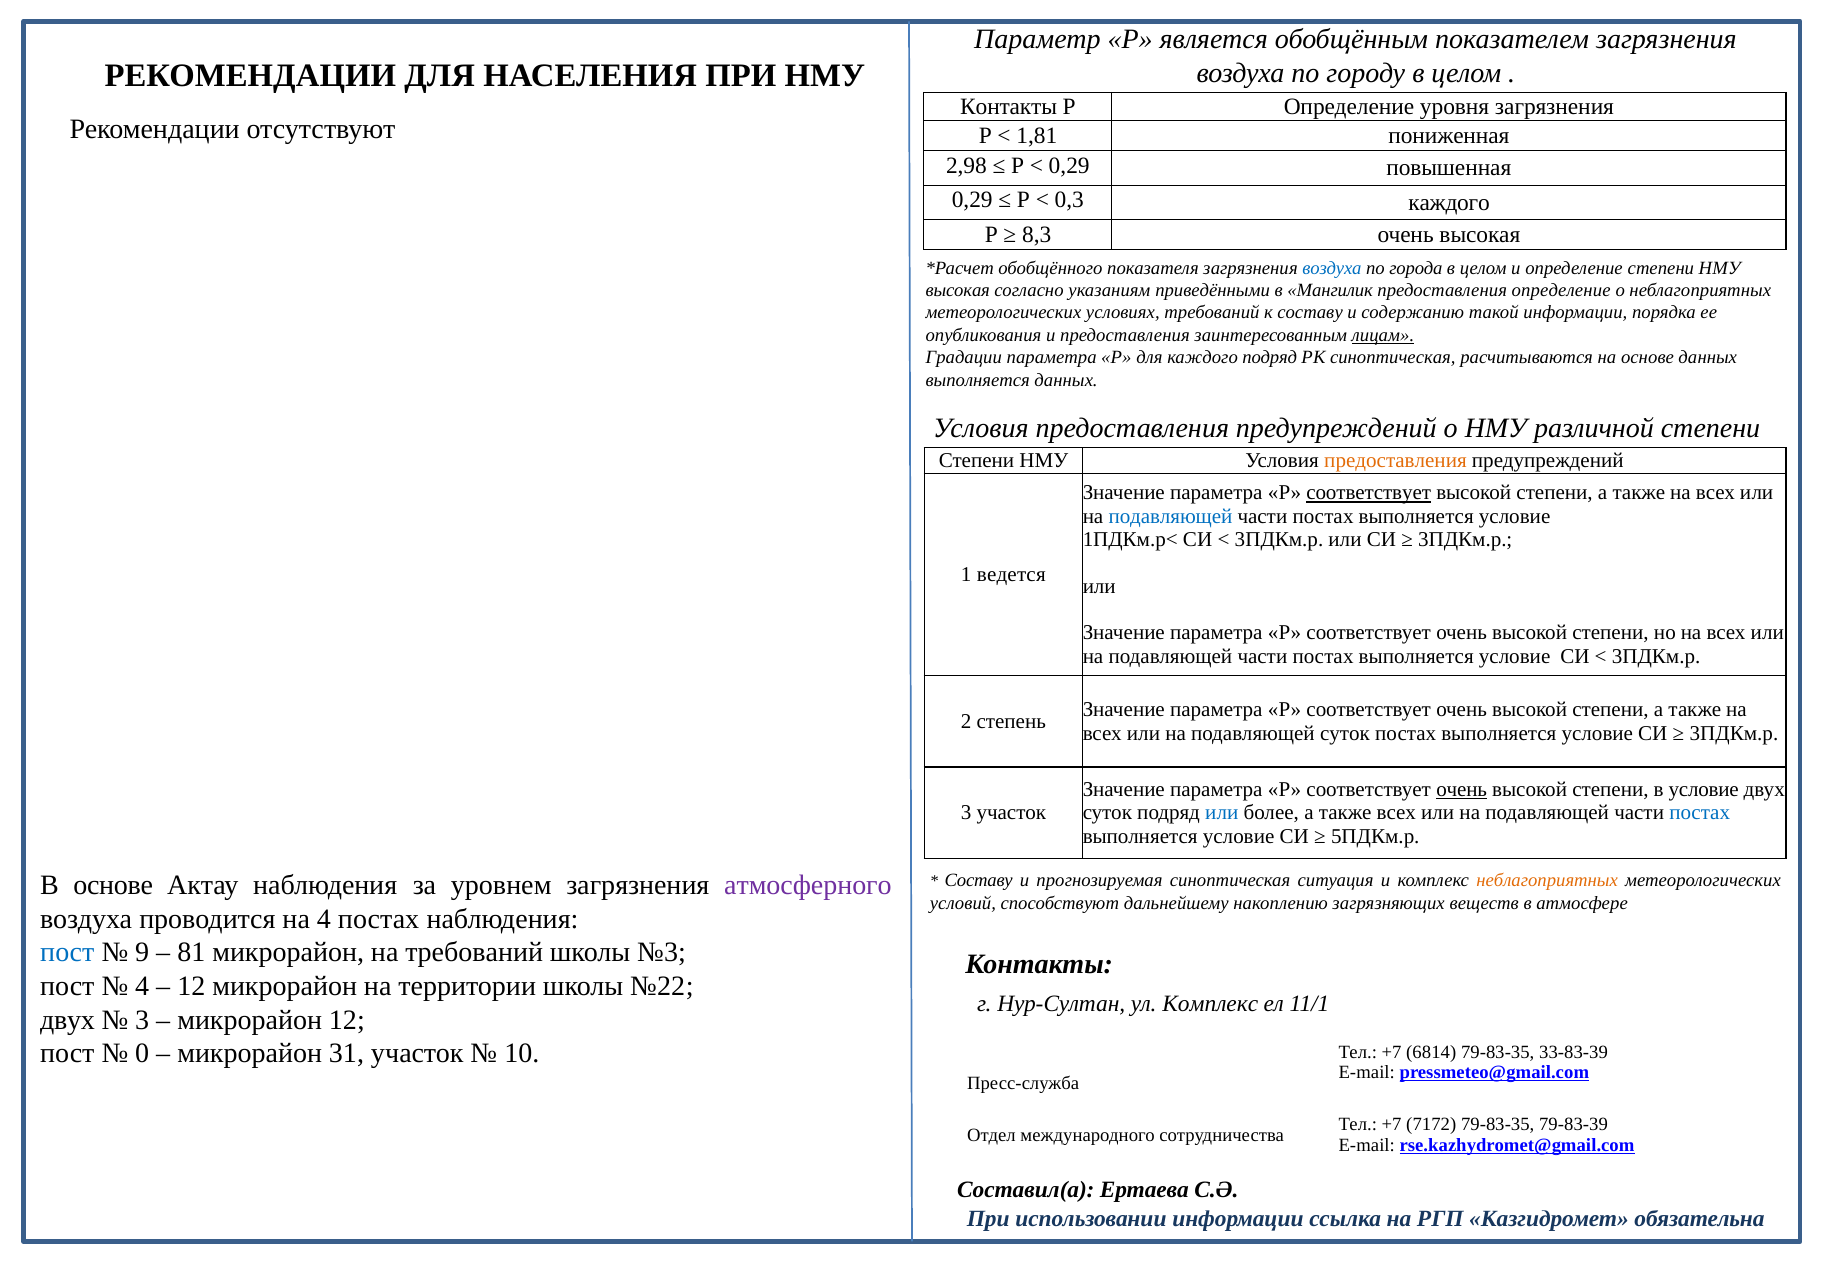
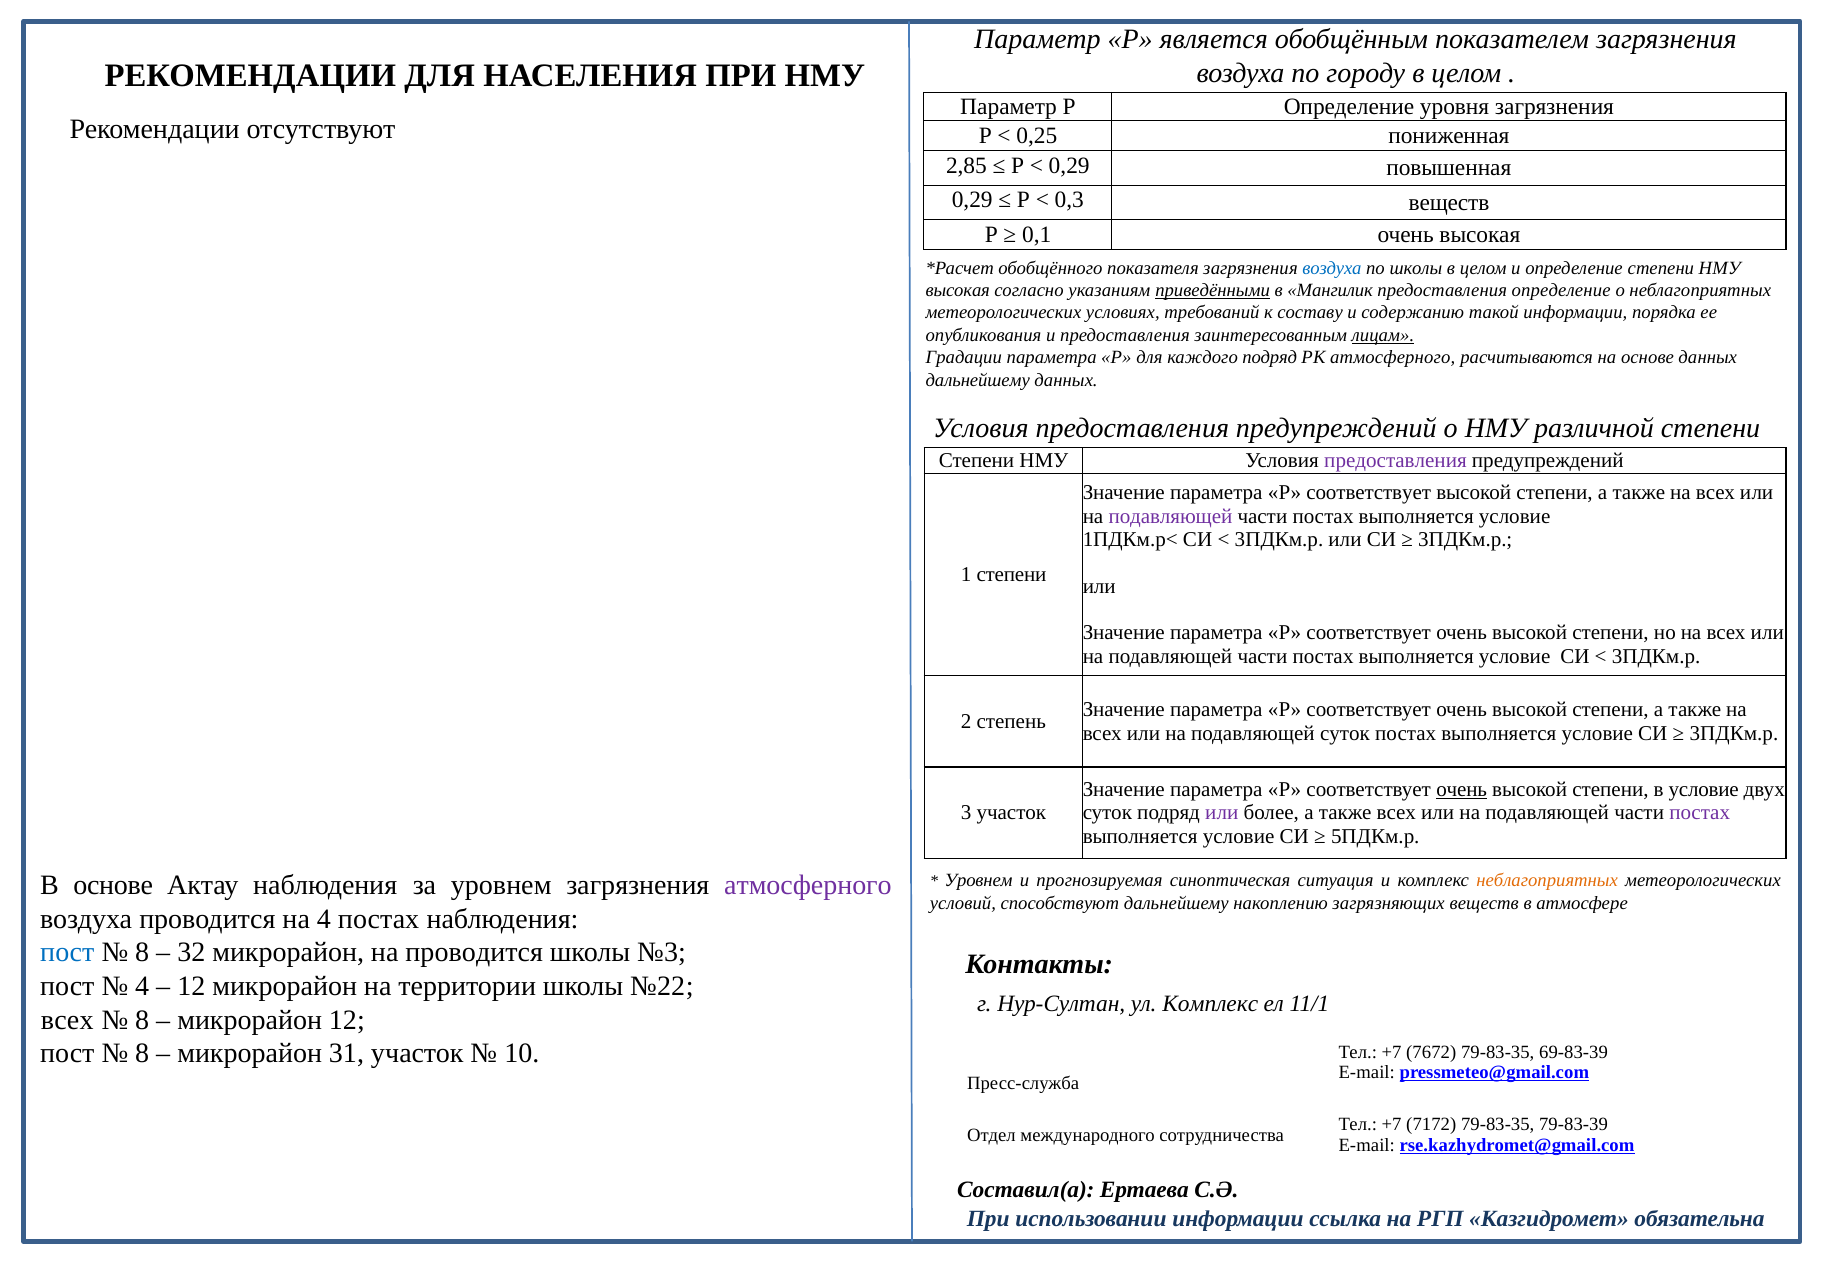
Контакты at (1009, 107): Контакты -> Параметр
1,81: 1,81 -> 0,25
2,98: 2,98 -> 2,85
0,3 каждого: каждого -> веществ
8,3: 8,3 -> 0,1
по города: города -> школы
приведёнными underline: none -> present
РК синоптическая: синоптическая -> атмосферного
выполняется at (978, 380): выполняется -> дальнейшему
предоставления at (1395, 460) colour: orange -> purple
соответствует at (1369, 493) underline: present -> none
подавляющей at (1170, 516) colour: blue -> purple
1 ведется: ведется -> степени
или at (1222, 813) colour: blue -> purple
постах at (1700, 813) colour: blue -> purple
Составу at (979, 880): Составу -> Уровнем
9 at (142, 952): 9 -> 8
81: 81 -> 32
на требований: требований -> проводится
двух at (68, 1020): двух -> всех
3 at (142, 1020): 3 -> 8
0 at (142, 1053): 0 -> 8
6814: 6814 -> 7672
33-83-39: 33-83-39 -> 69-83-39
